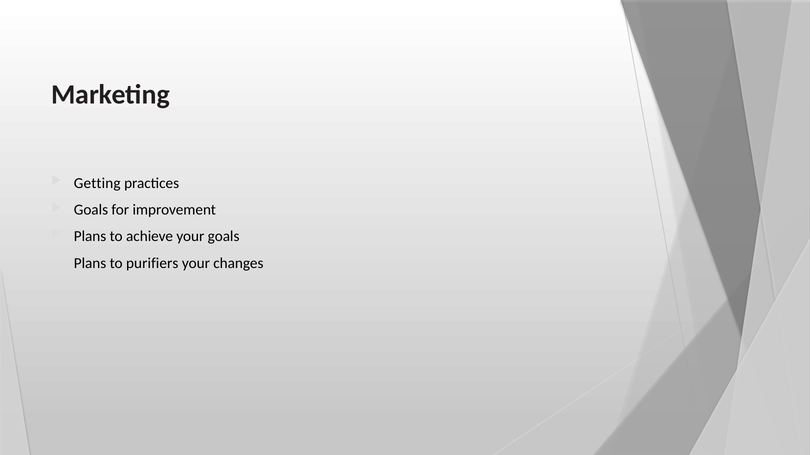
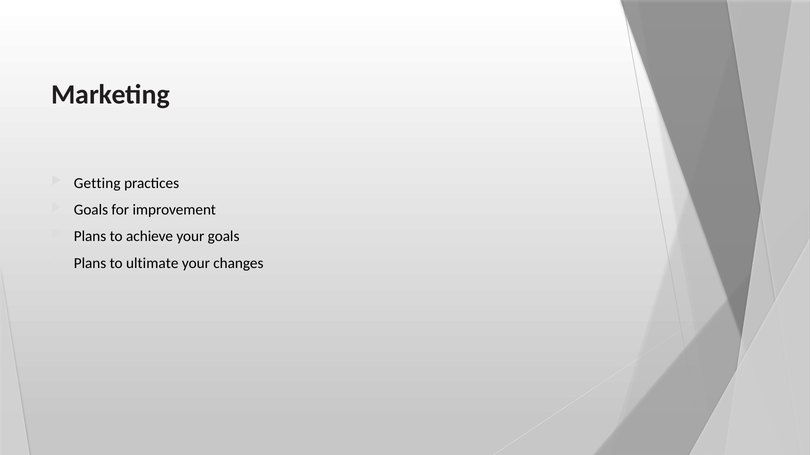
purifiers: purifiers -> ultimate
